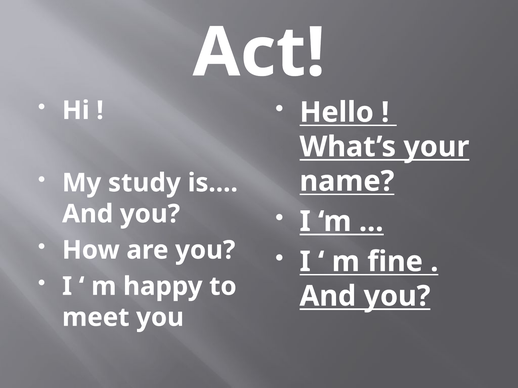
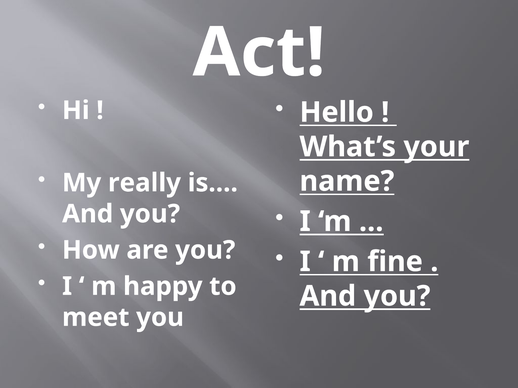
study: study -> really
